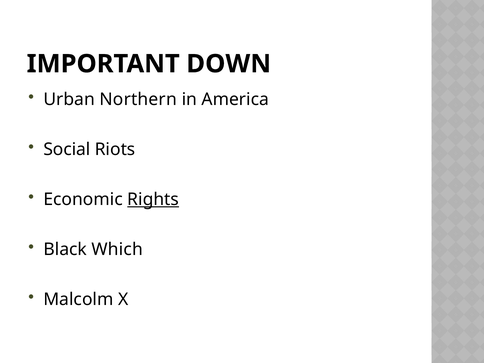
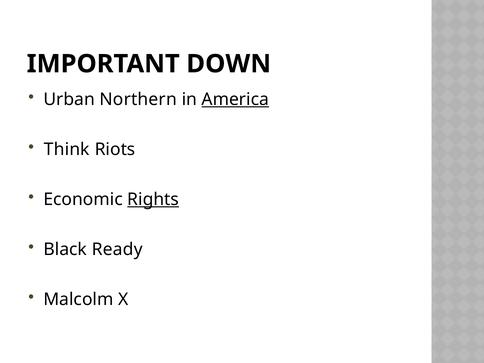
America underline: none -> present
Social: Social -> Think
Which: Which -> Ready
